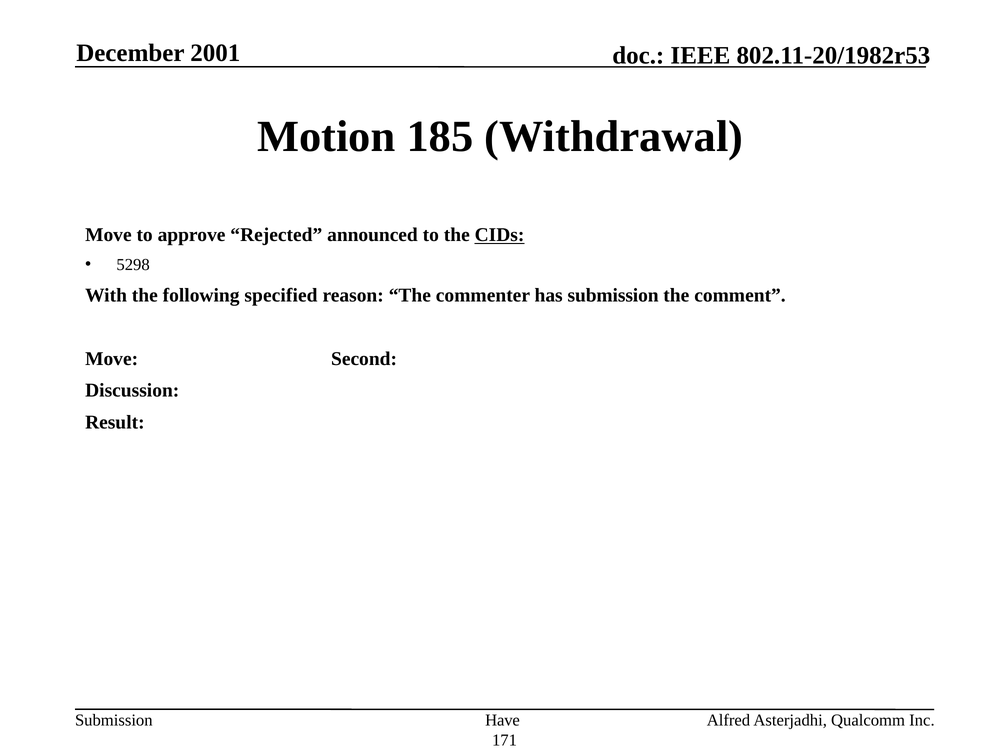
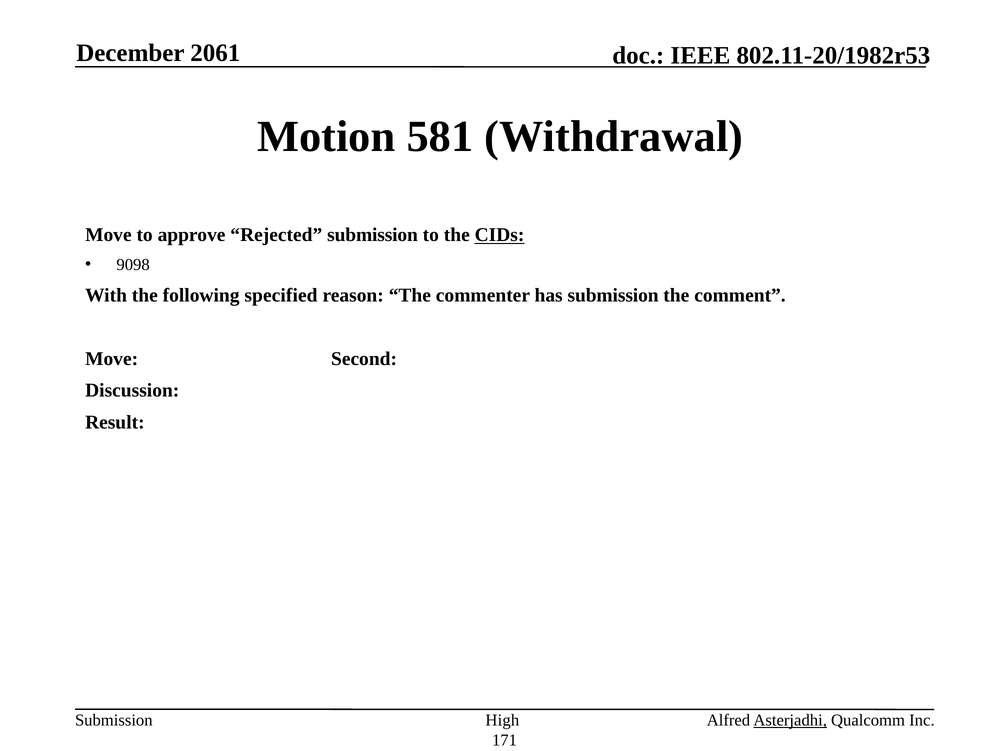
2001: 2001 -> 2061
185: 185 -> 581
Rejected announced: announced -> submission
5298: 5298 -> 9098
Have: Have -> High
Asterjadhi underline: none -> present
